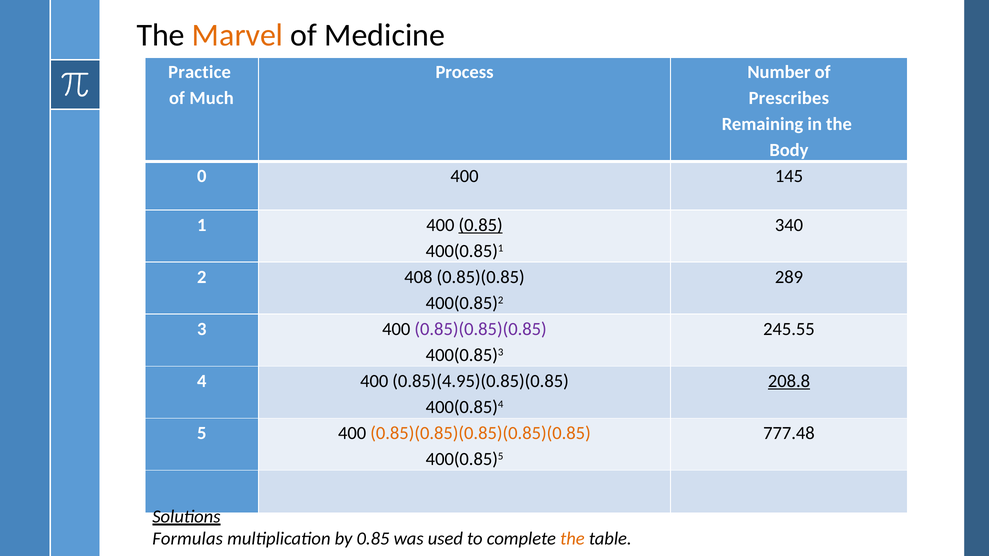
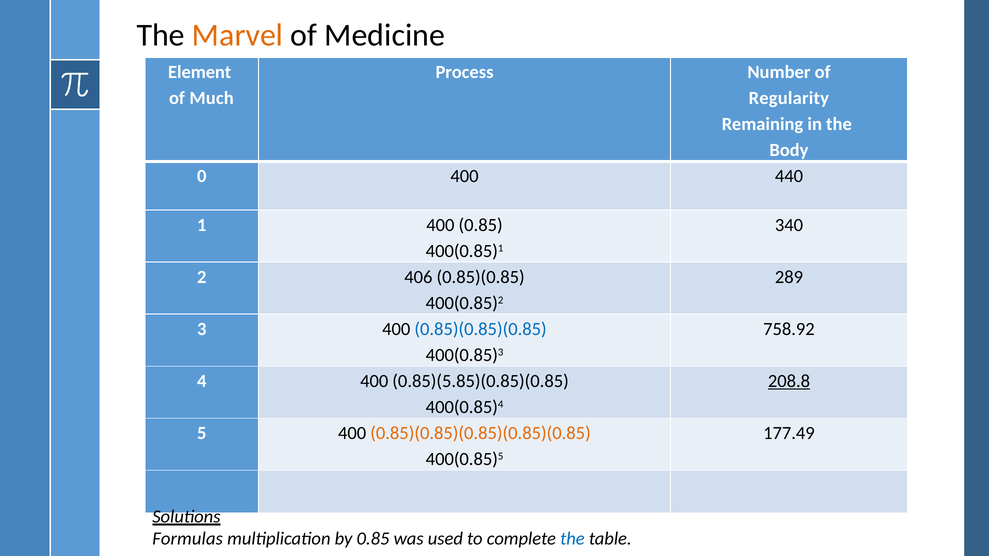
Practice: Practice -> Element
Prescribes: Prescribes -> Regularity
145: 145 -> 440
0.85 at (481, 225) underline: present -> none
408: 408 -> 406
0.85)(0.85)(0.85 colour: purple -> blue
245.55: 245.55 -> 758.92
0.85)(4.95)(0.85)(0.85: 0.85)(4.95)(0.85)(0.85 -> 0.85)(5.85)(0.85)(0.85
777.48: 777.48 -> 177.49
the at (572, 539) colour: orange -> blue
